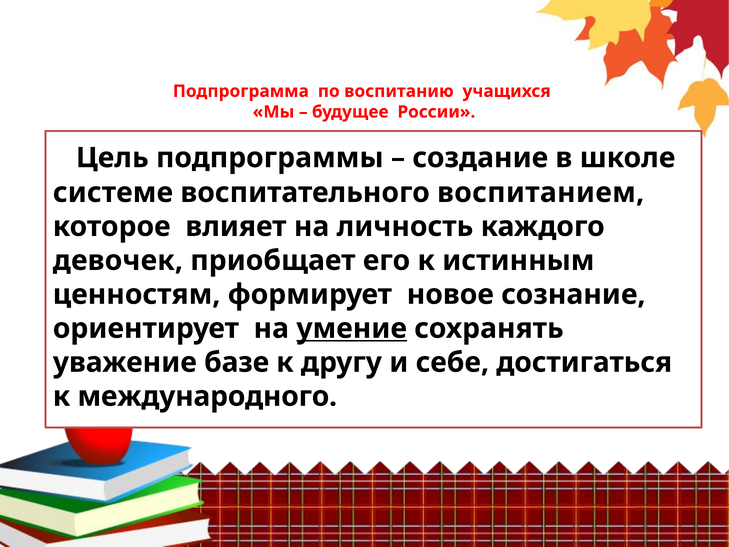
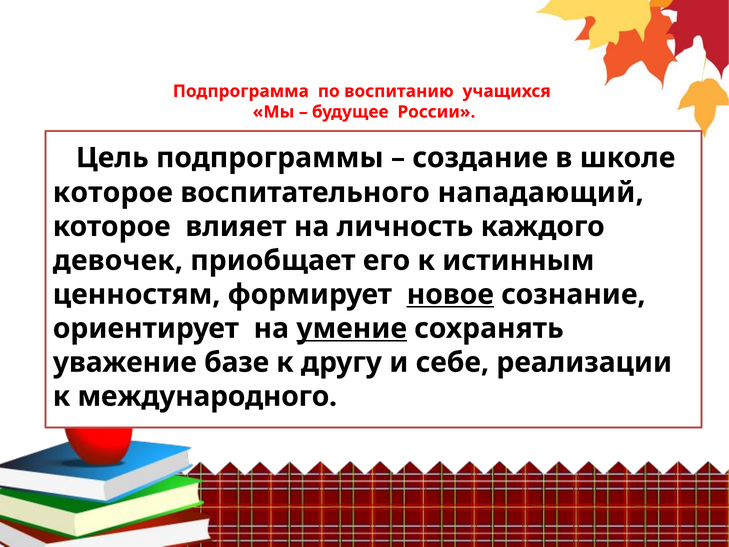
системе at (113, 192): системе -> которое
воспитанием: воспитанием -> нападающий
новое underline: none -> present
достигаться: достигаться -> реализации
